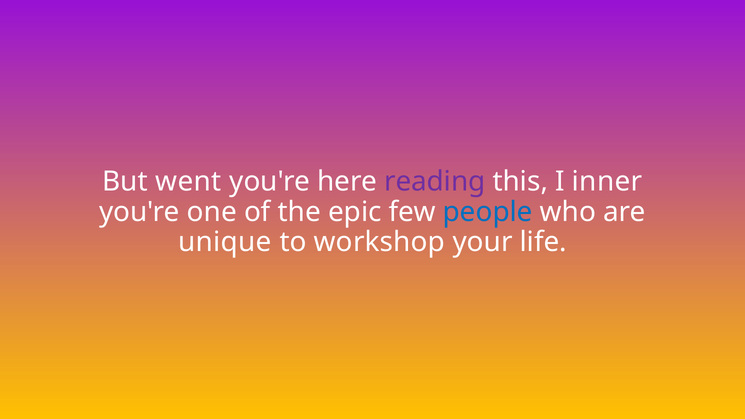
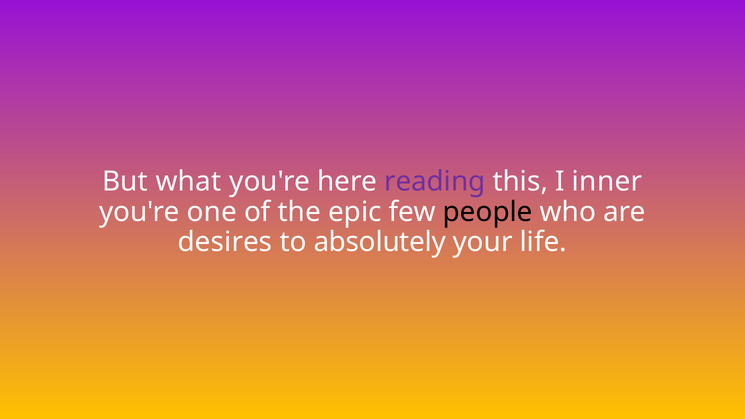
went: went -> what
people colour: blue -> black
unique: unique -> desires
workshop: workshop -> absolutely
